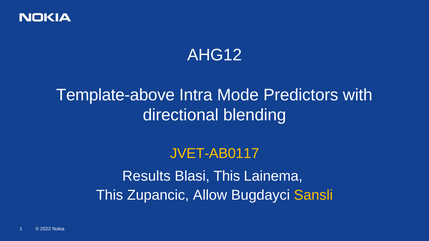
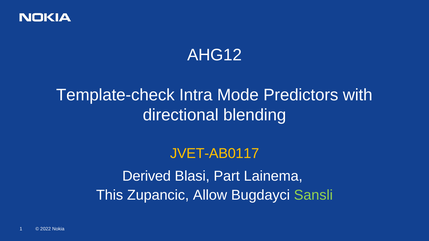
Template-above: Template-above -> Template-check
Results: Results -> Derived
Blasi This: This -> Part
Sansli colour: yellow -> light green
